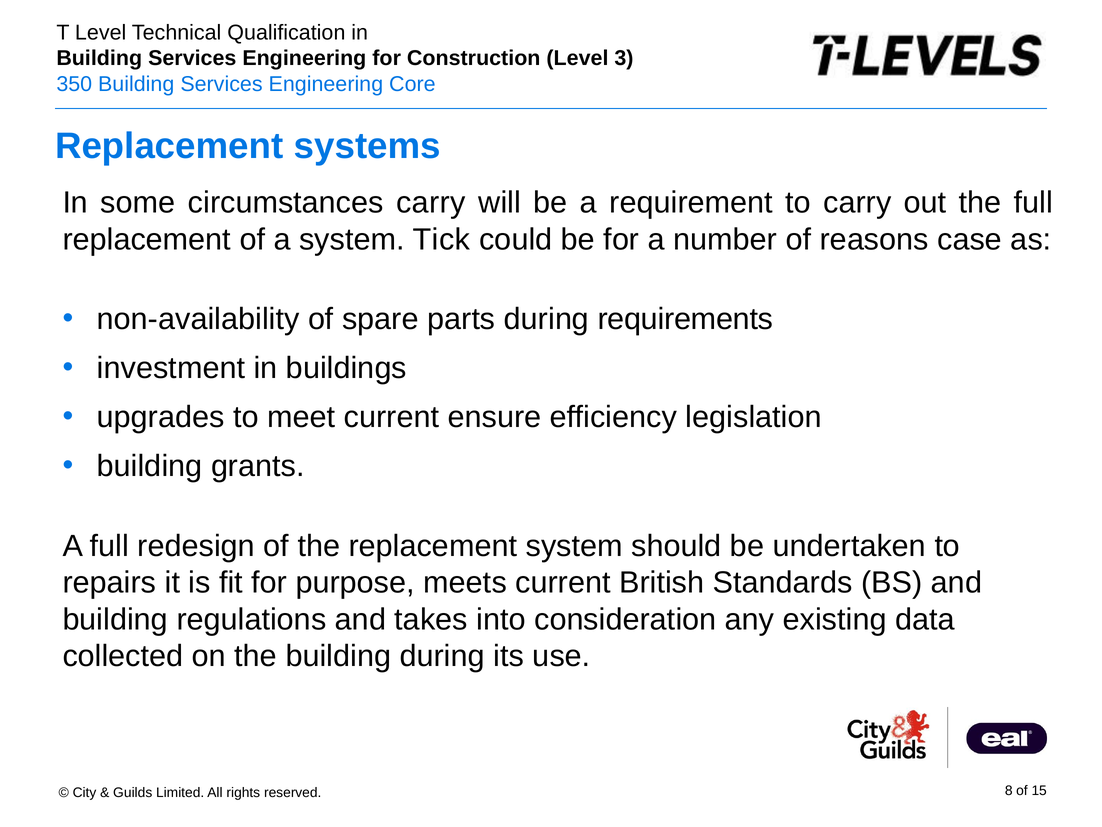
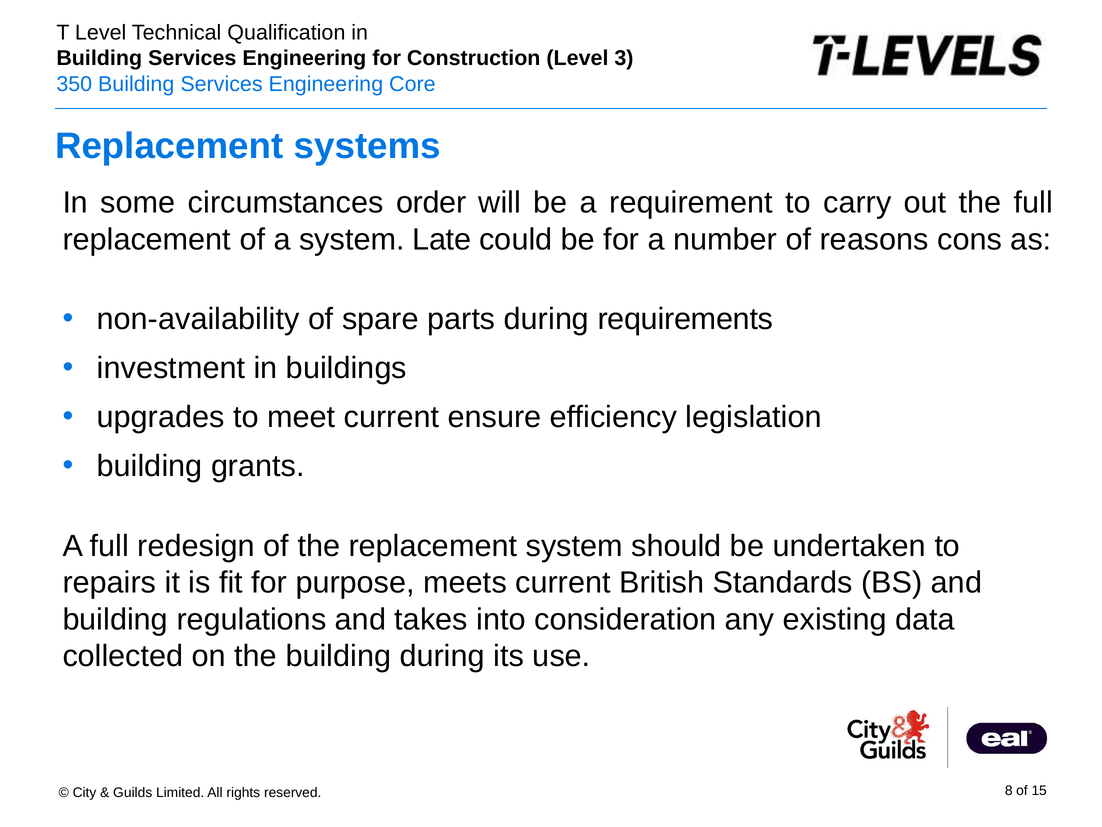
circumstances carry: carry -> order
Tick: Tick -> Late
case: case -> cons
